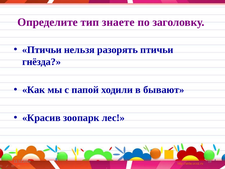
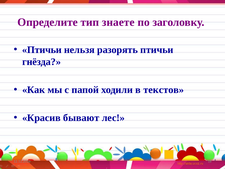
бывают: бывают -> текстов
зоопарк: зоопарк -> бывают
